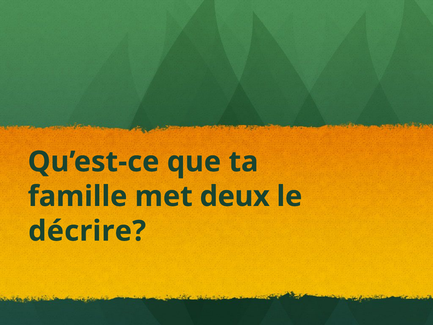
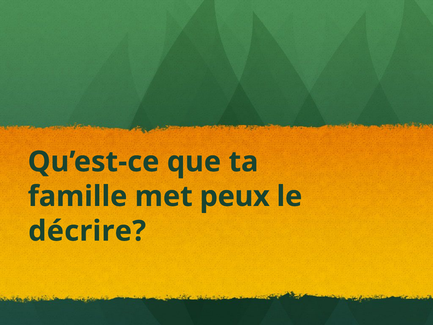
deux: deux -> peux
